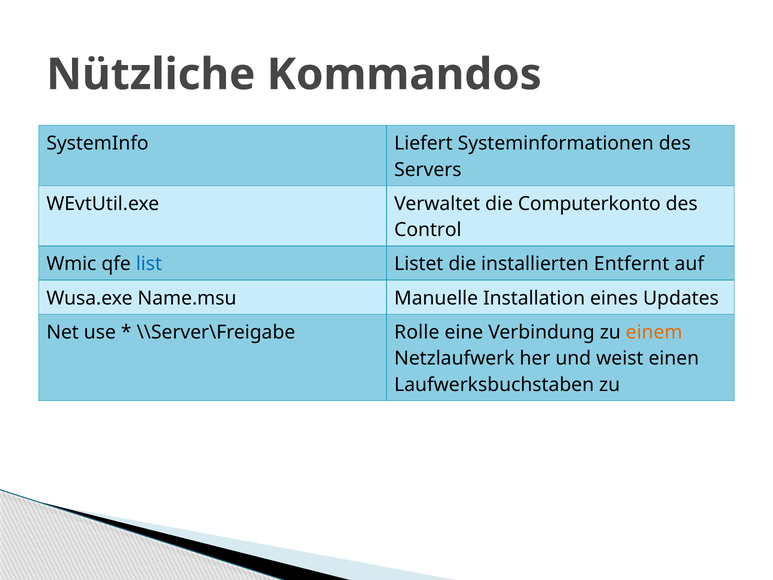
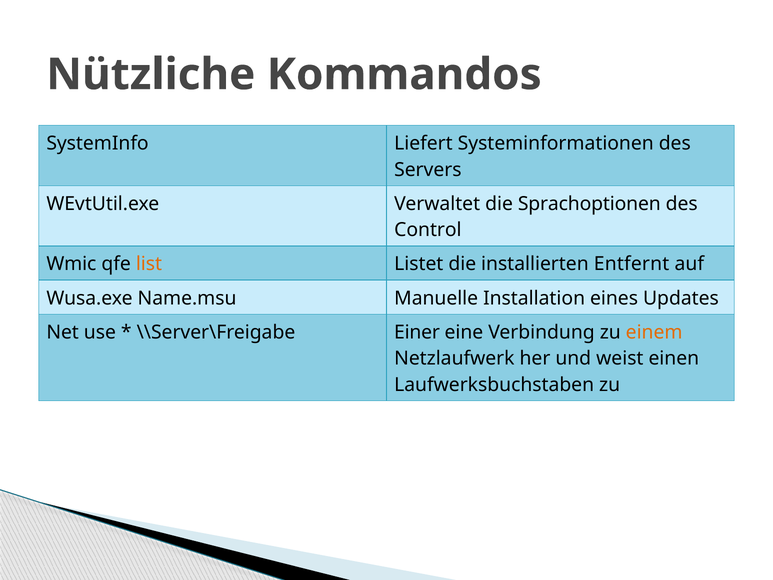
Computerkonto: Computerkonto -> Sprachoptionen
list colour: blue -> orange
Rolle: Rolle -> Einer
